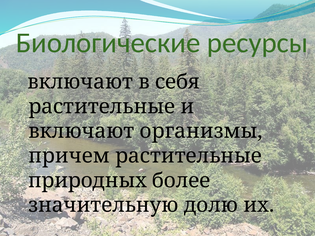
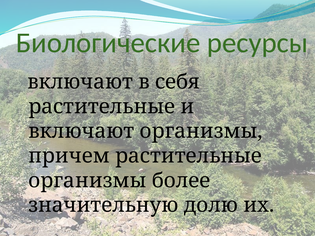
природных at (88, 181): природных -> организмы
